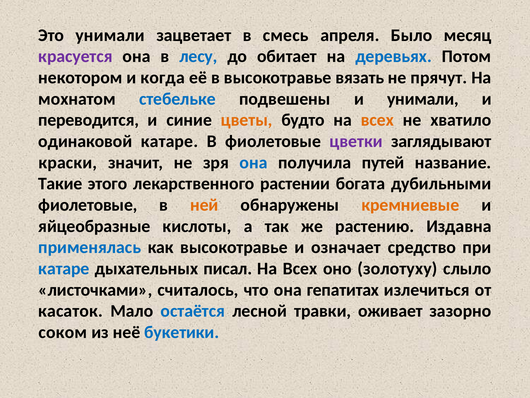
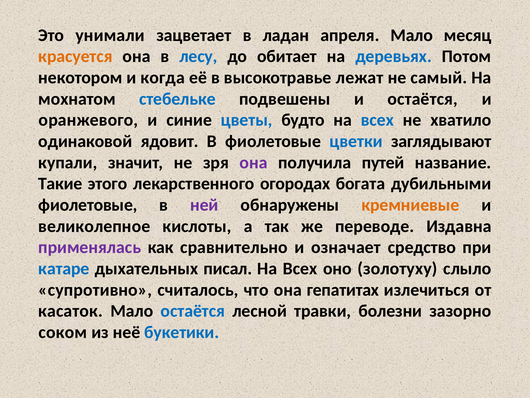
смесь: смесь -> ладан
апреля Было: Было -> Мало
красуется colour: purple -> orange
вязать: вязать -> лежат
прячут: прячут -> самый
и унимали: унимали -> остаётся
переводится: переводится -> оранжевого
цветы colour: orange -> blue
всех at (377, 120) colour: orange -> blue
одинаковой катаре: катаре -> ядовит
цветки colour: purple -> blue
краски: краски -> купали
она at (254, 162) colour: blue -> purple
растении: растении -> огородах
ней colour: orange -> purple
яйцеобразные: яйцеобразные -> великолепное
растению: растению -> переводе
применялась colour: blue -> purple
как высокотравье: высокотравье -> сравнительно
листочками: листочками -> супротивно
оживает: оживает -> болезни
